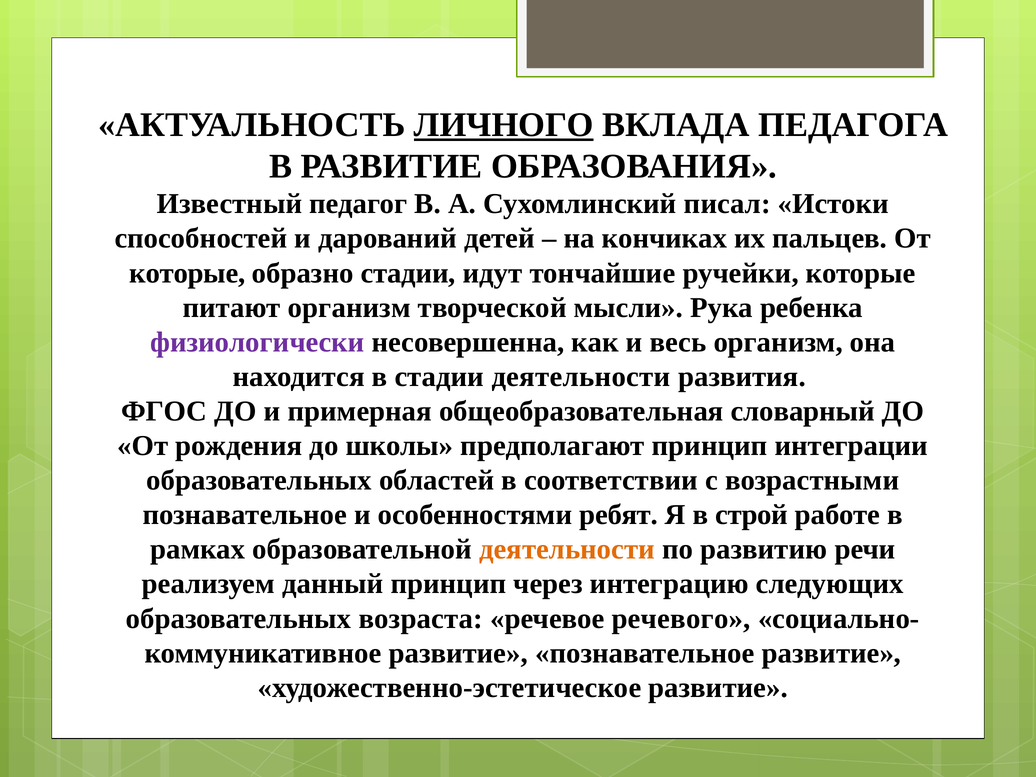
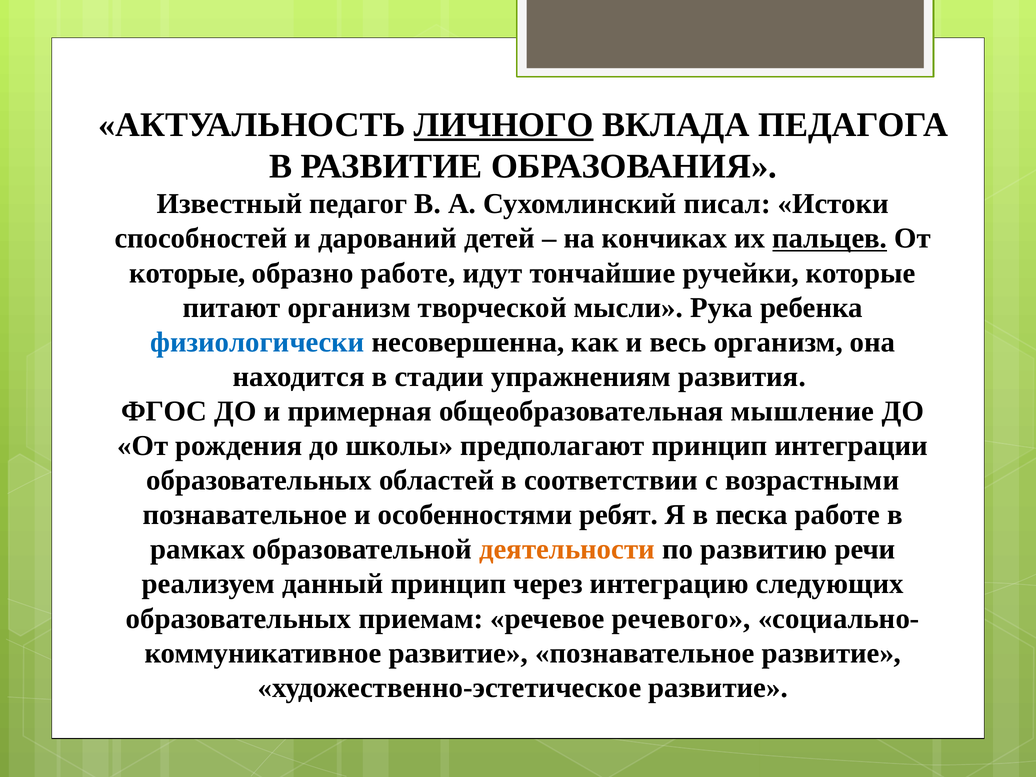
пальцев underline: none -> present
образно стадии: стадии -> работе
физиологически colour: purple -> blue
стадии деятельности: деятельности -> упражнениям
словарный: словарный -> мышление
строй: строй -> песка
возраста: возраста -> приемам
